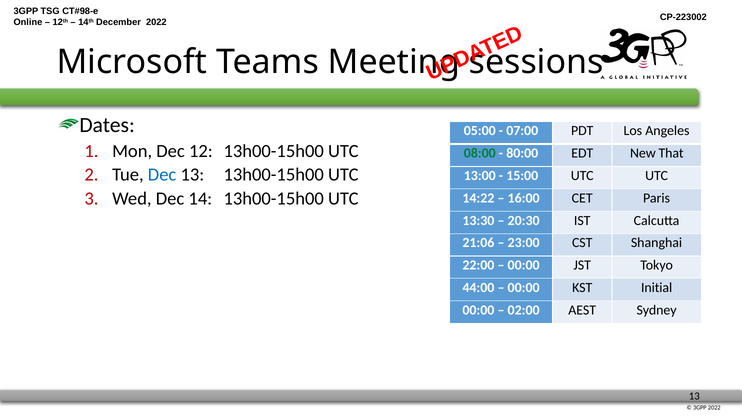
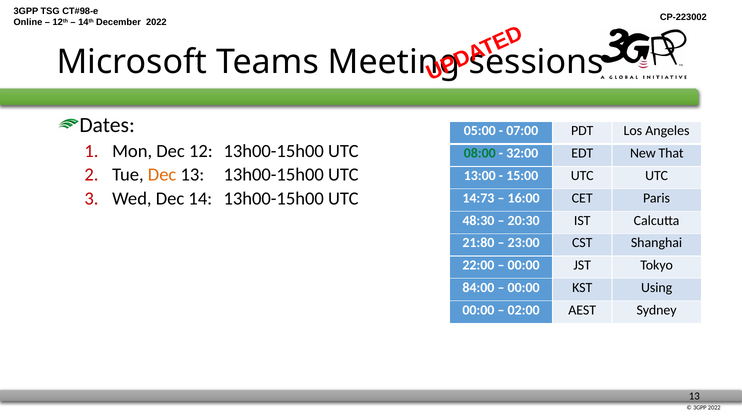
80:00: 80:00 -> 32:00
Dec at (162, 175) colour: blue -> orange
14:22: 14:22 -> 14:73
13:30: 13:30 -> 48:30
21:06: 21:06 -> 21:80
44:00: 44:00 -> 84:00
Initial: Initial -> Using
